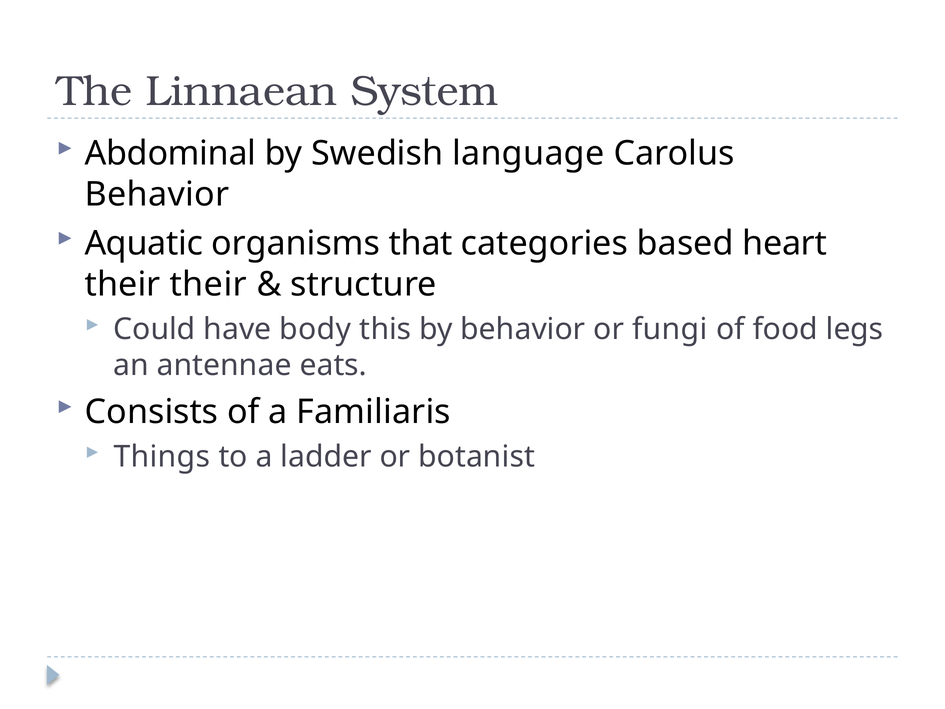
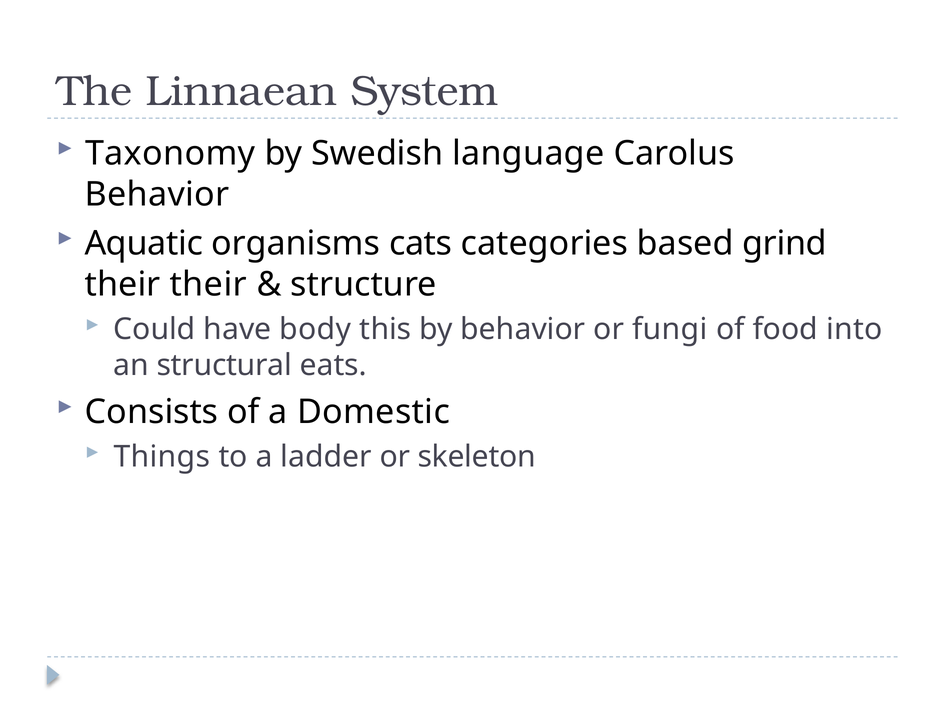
Abdominal: Abdominal -> Taxonomy
that: that -> cats
heart: heart -> grind
legs: legs -> into
antennae: antennae -> structural
Familiaris: Familiaris -> Domestic
botanist: botanist -> skeleton
